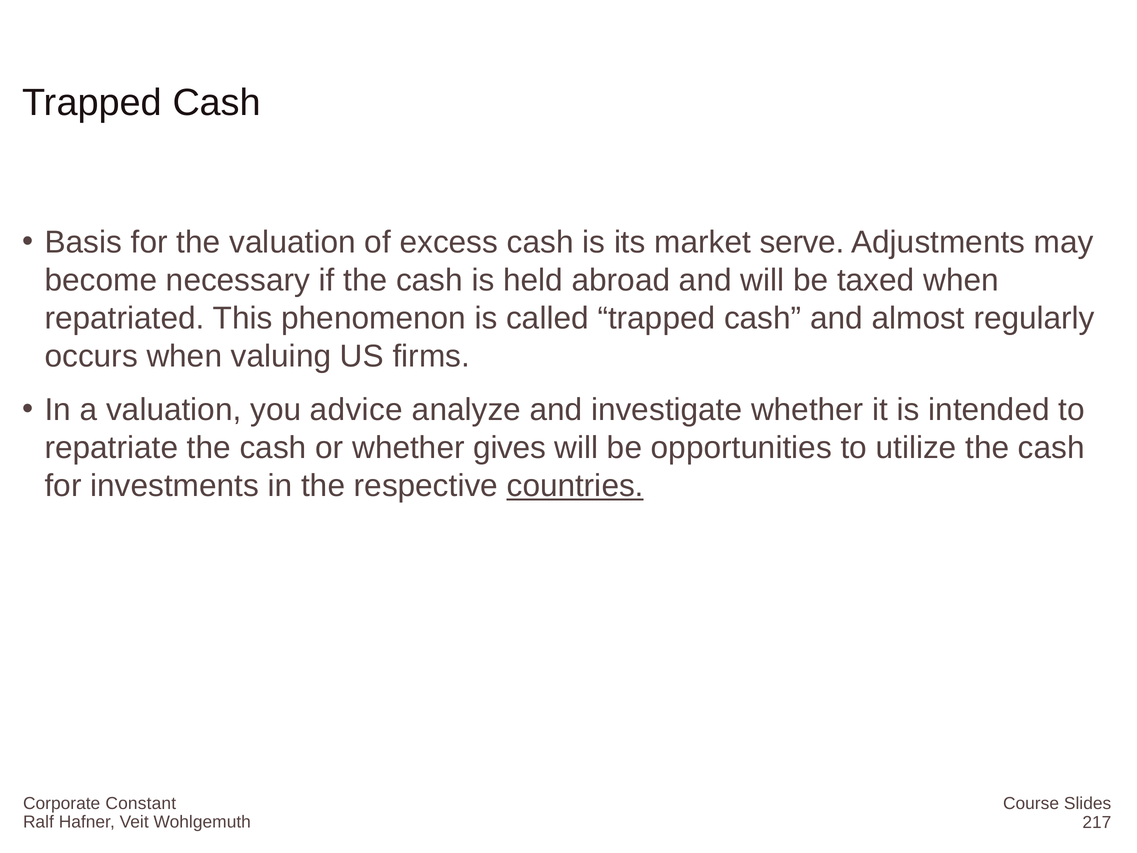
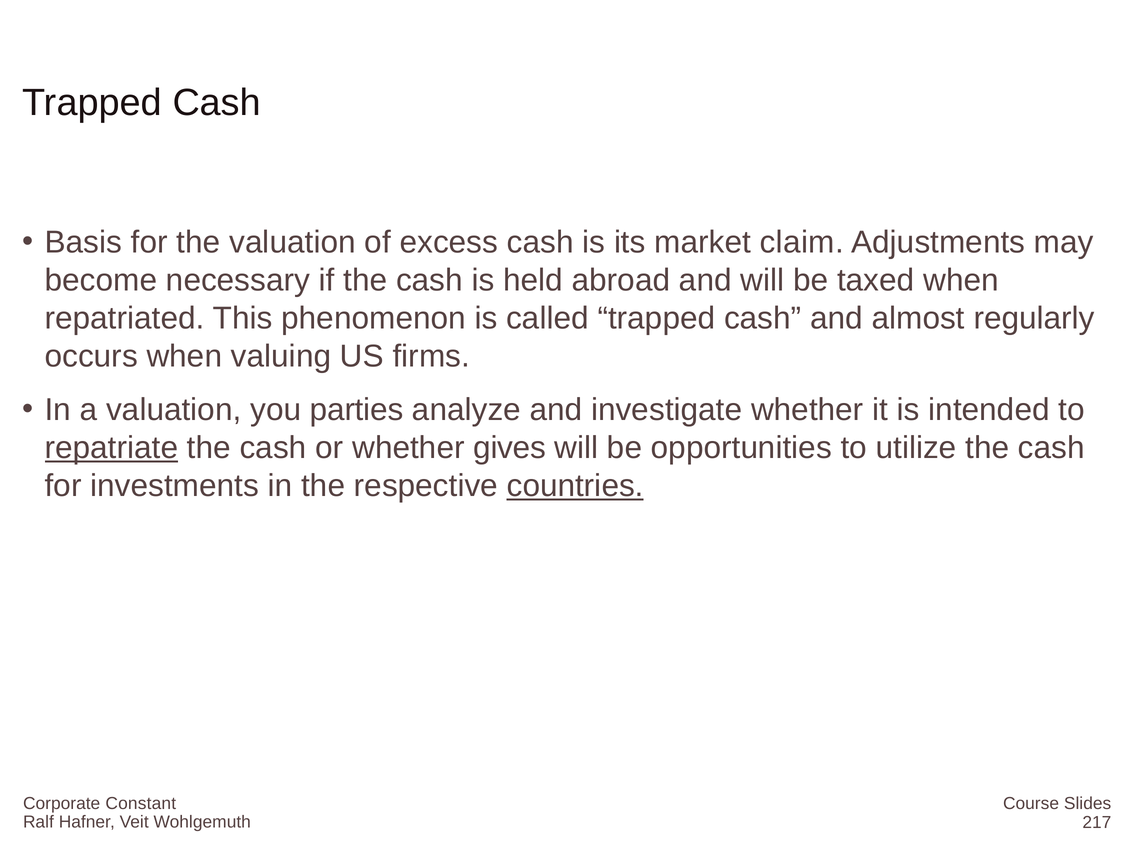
serve: serve -> claim
advice: advice -> parties
repatriate underline: none -> present
